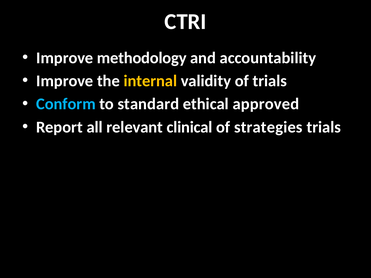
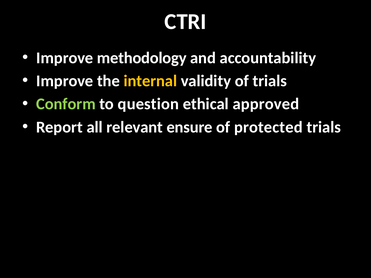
Conform colour: light blue -> light green
standard: standard -> question
clinical: clinical -> ensure
strategies: strategies -> protected
